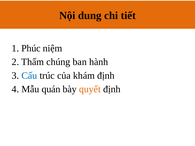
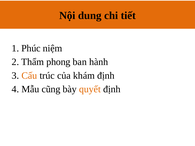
chúng: chúng -> phong
Cấu colour: blue -> orange
quán: quán -> cũng
